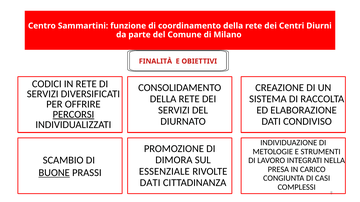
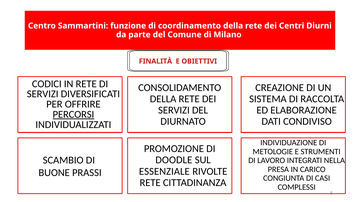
DIMORA: DIMORA -> DOODLE
BUONE underline: present -> none
DATI at (150, 183): DATI -> RETE
